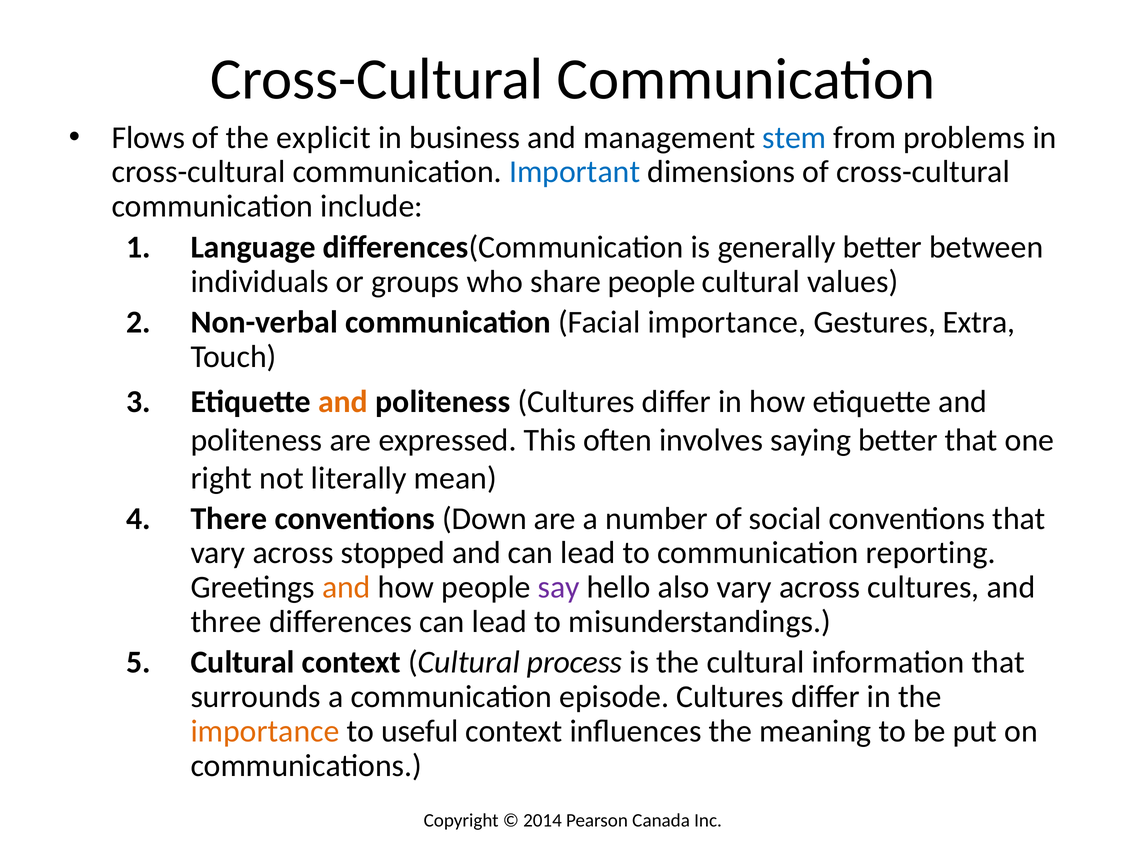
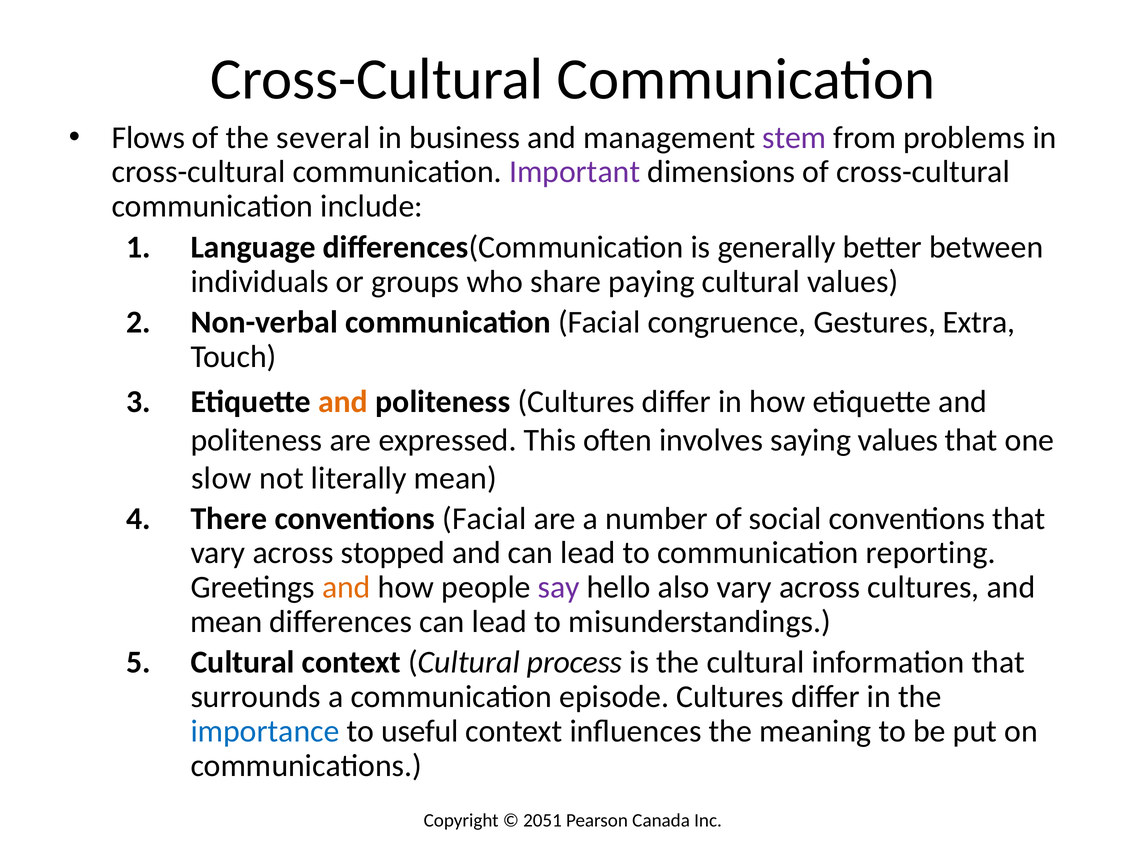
explicit: explicit -> several
stem colour: blue -> purple
Important colour: blue -> purple
share people: people -> paying
Facial importance: importance -> congruence
saying better: better -> values
right: right -> slow
conventions Down: Down -> Facial
three at (226, 622): three -> mean
importance at (265, 732) colour: orange -> blue
2014: 2014 -> 2051
